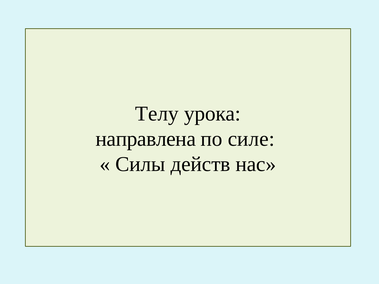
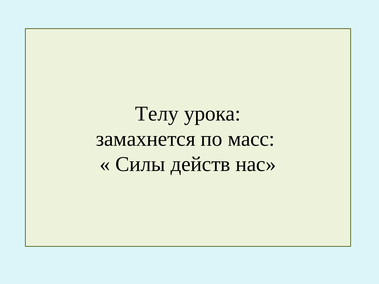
направлена: направлена -> замахнется
силе: силе -> масс
